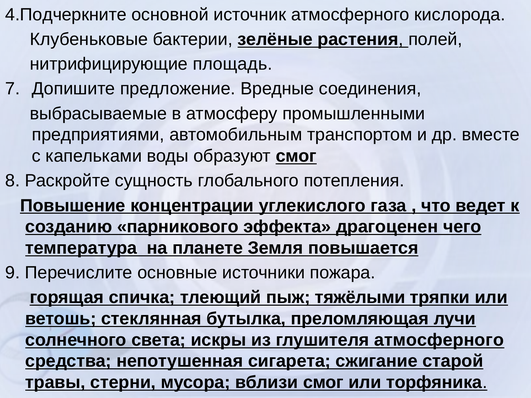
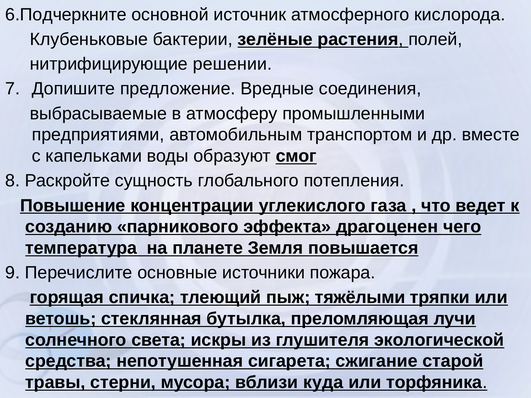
4.Подчеркните: 4.Подчеркните -> 6.Подчеркните
площадь: площадь -> решении
глушителя атмосферного: атмосферного -> экологической
вблизи смог: смог -> куда
